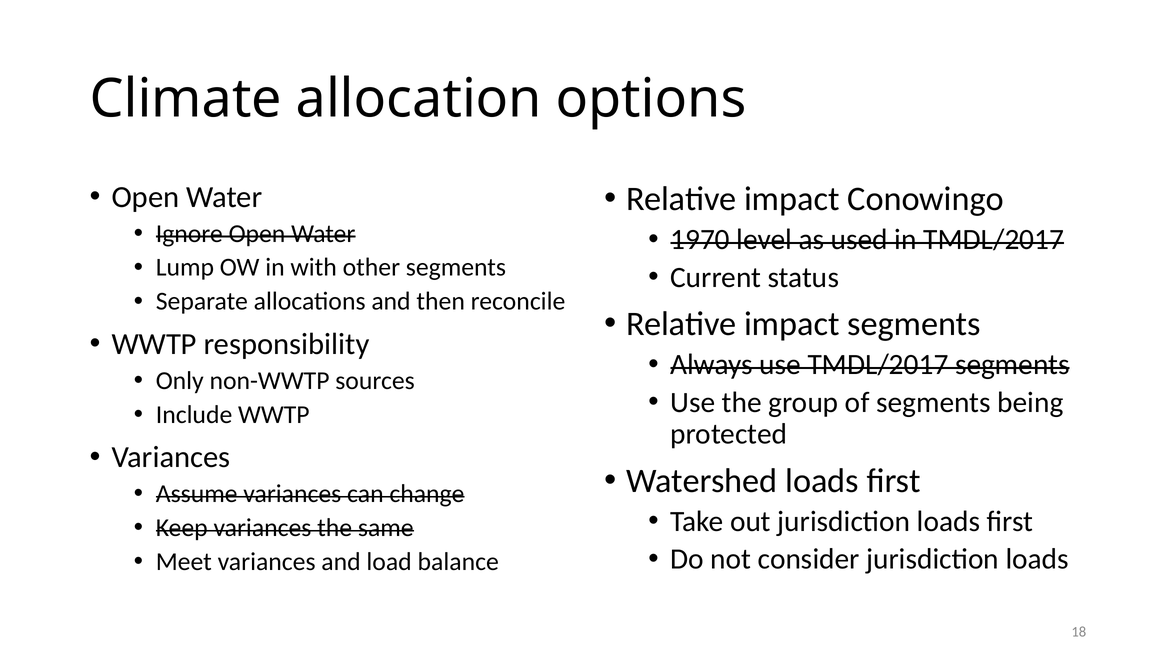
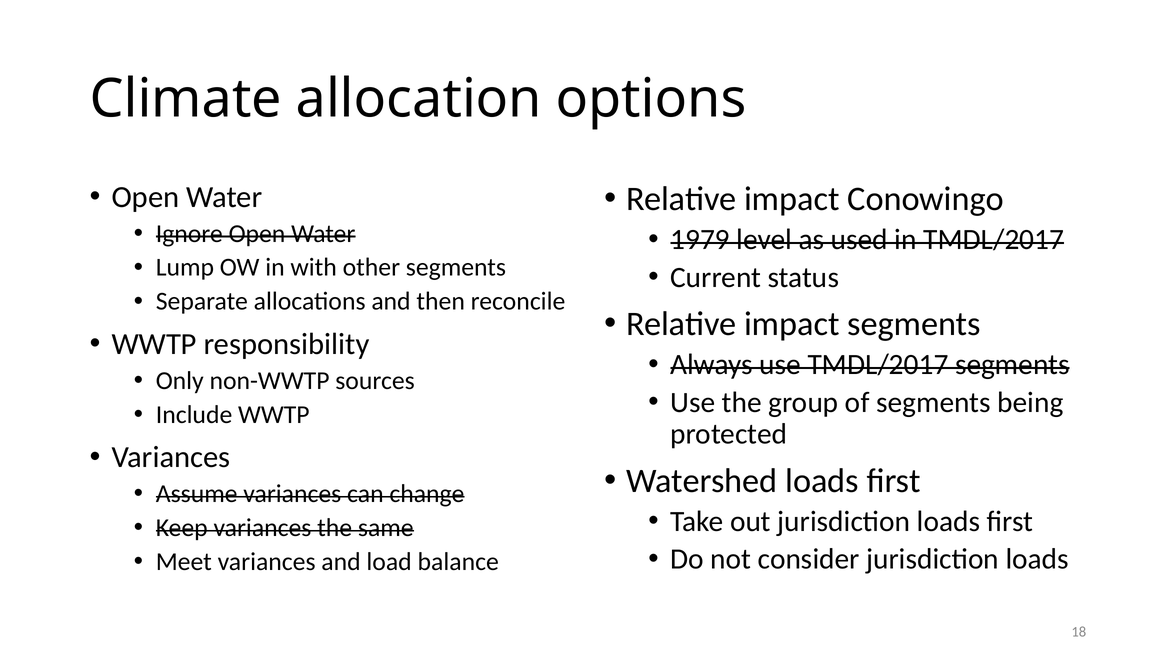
1970: 1970 -> 1979
